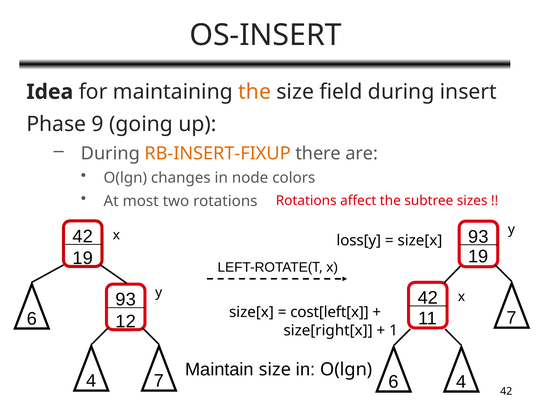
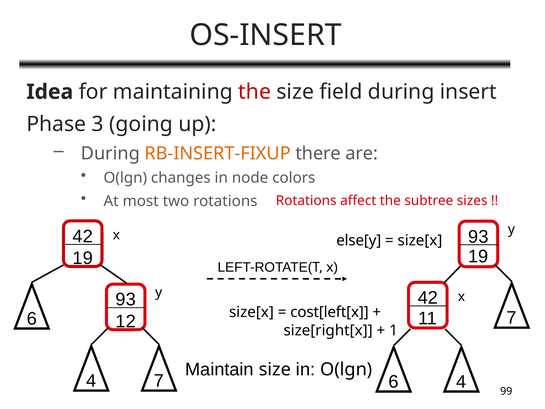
the at (255, 92) colour: orange -> red
9: 9 -> 3
loss[y: loss[y -> else[y
42 at (506, 391): 42 -> 99
